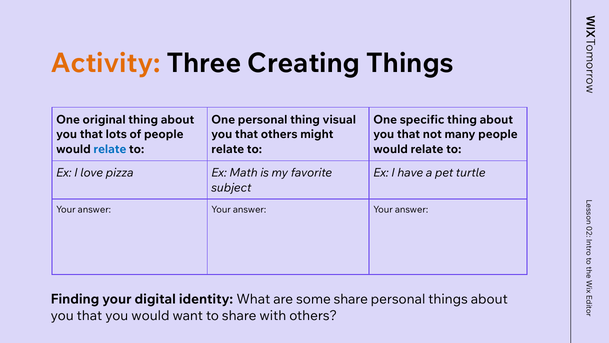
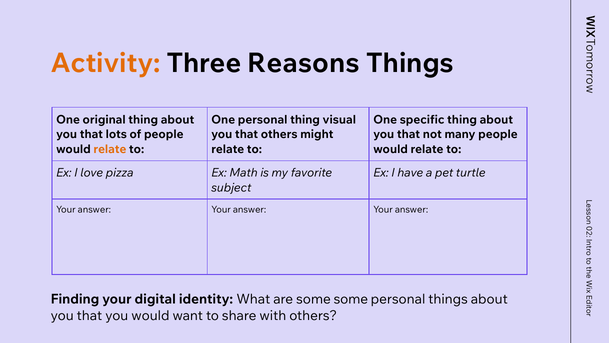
Creating: Creating -> Reasons
relate at (110, 149) colour: blue -> orange
some share: share -> some
